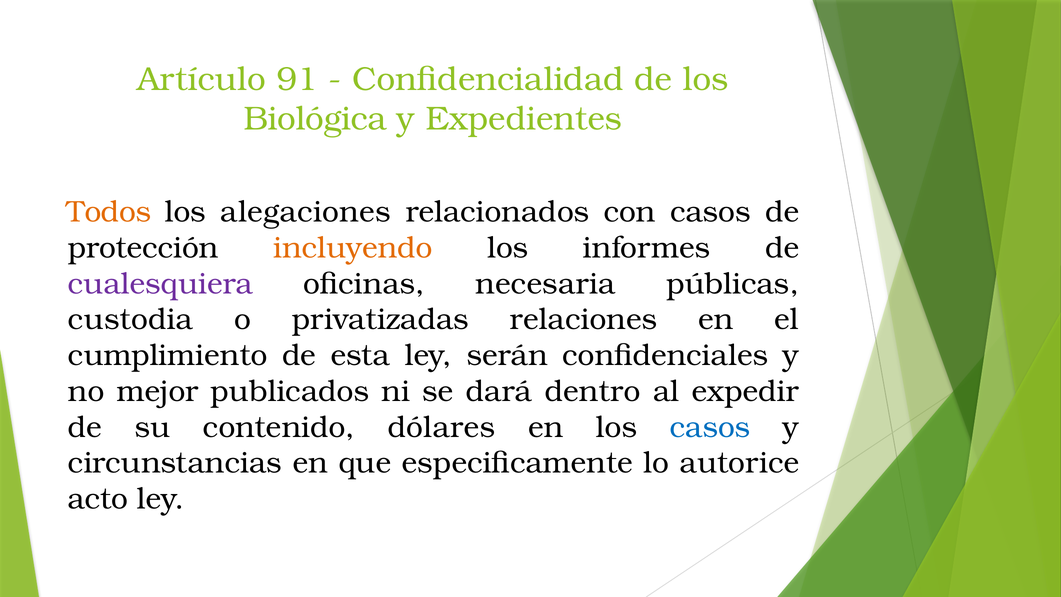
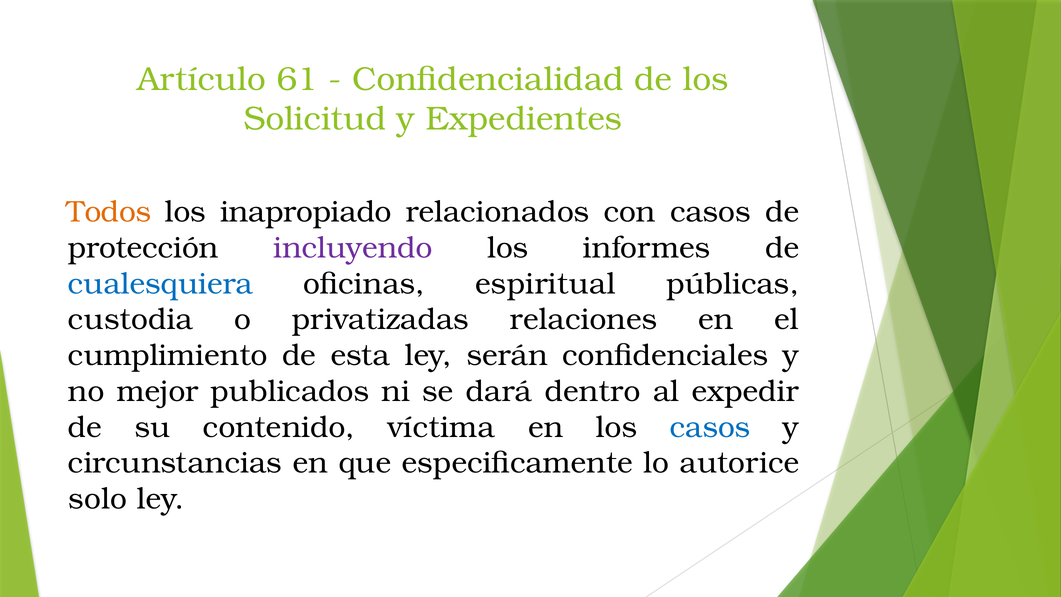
91: 91 -> 61
Biológica: Biológica -> Solicitud
alegaciones: alegaciones -> inapropiado
incluyendo colour: orange -> purple
cualesquiera colour: purple -> blue
necesaria: necesaria -> espiritual
dólares: dólares -> víctima
acto: acto -> solo
